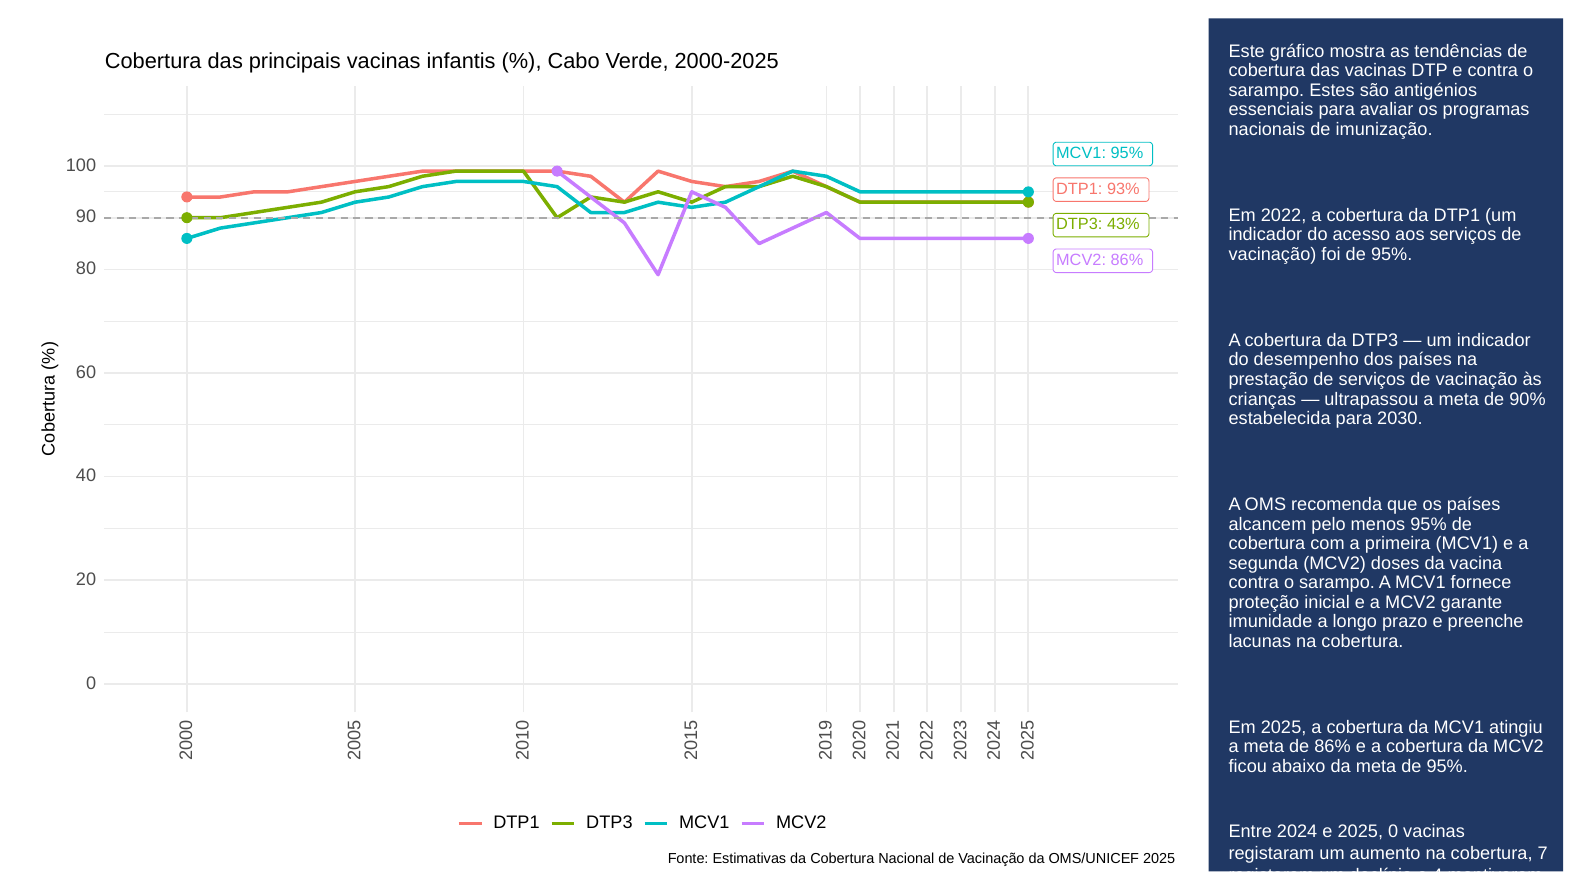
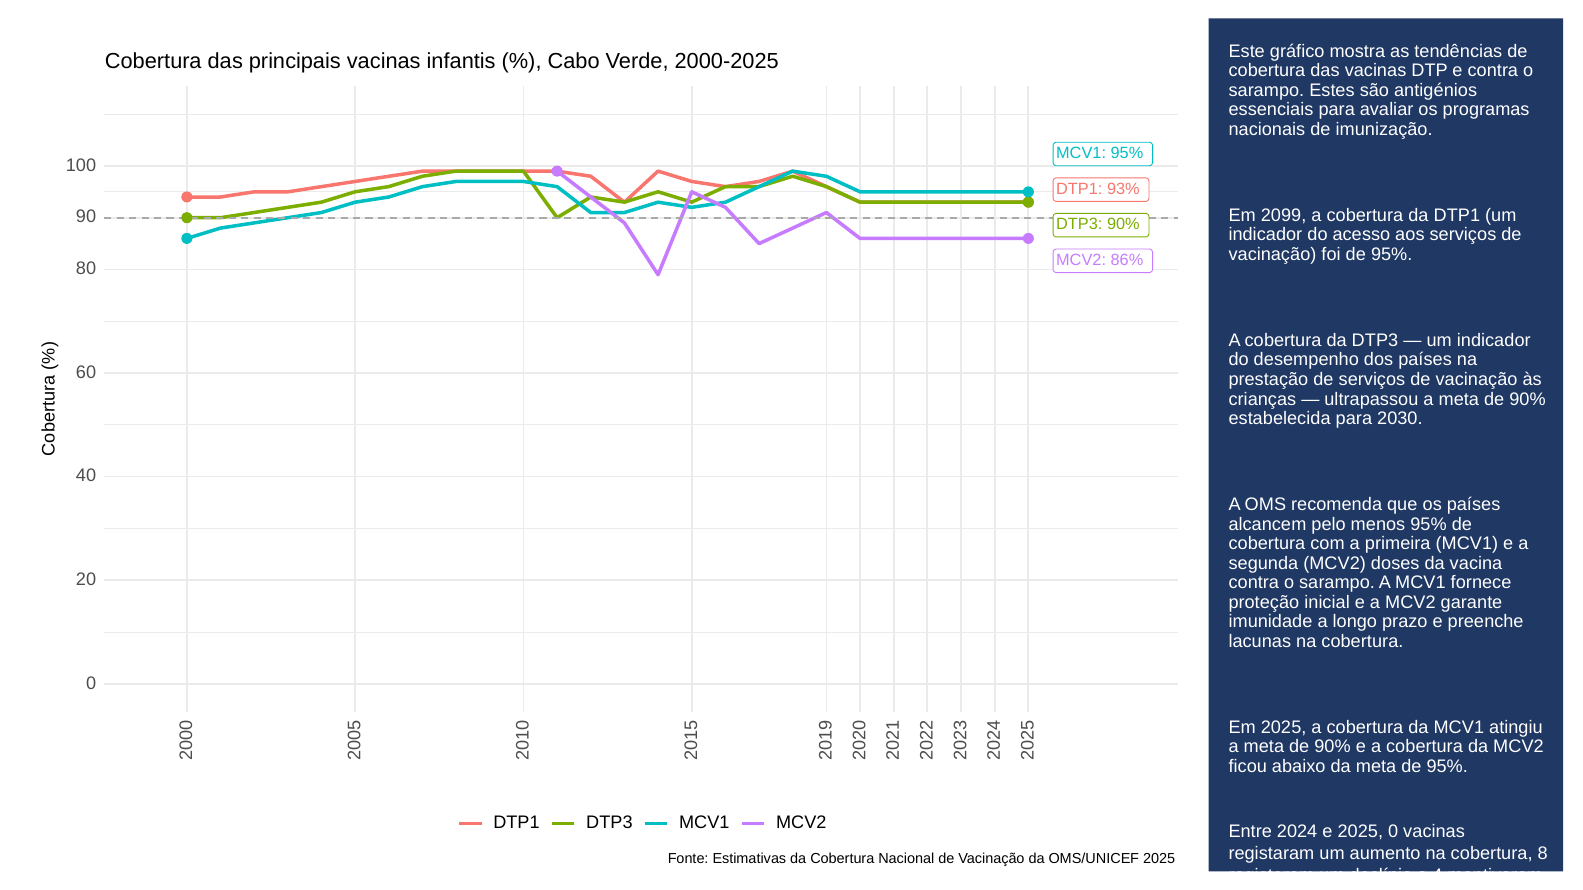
2022: 2022 -> 2099
DTP3 43%: 43% -> 90%
86% at (1333, 747): 86% -> 90%
7: 7 -> 8
